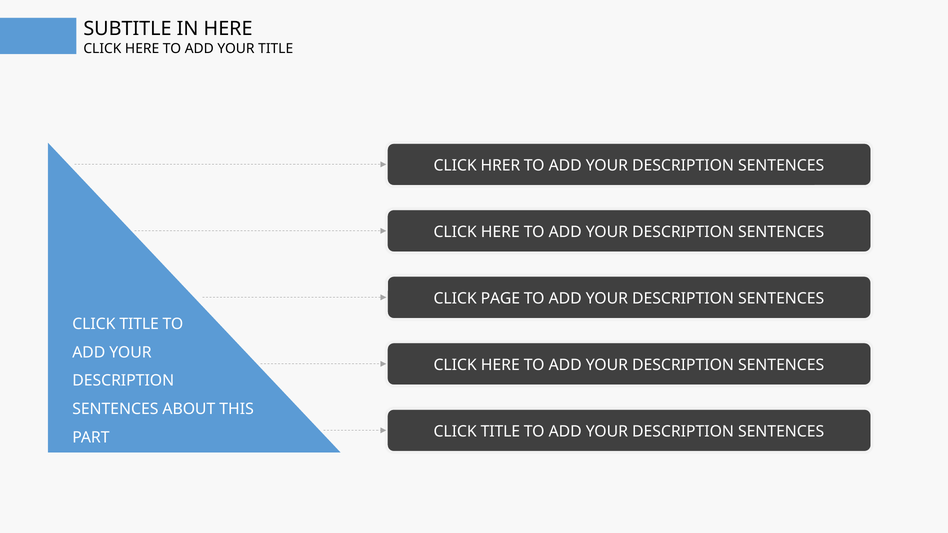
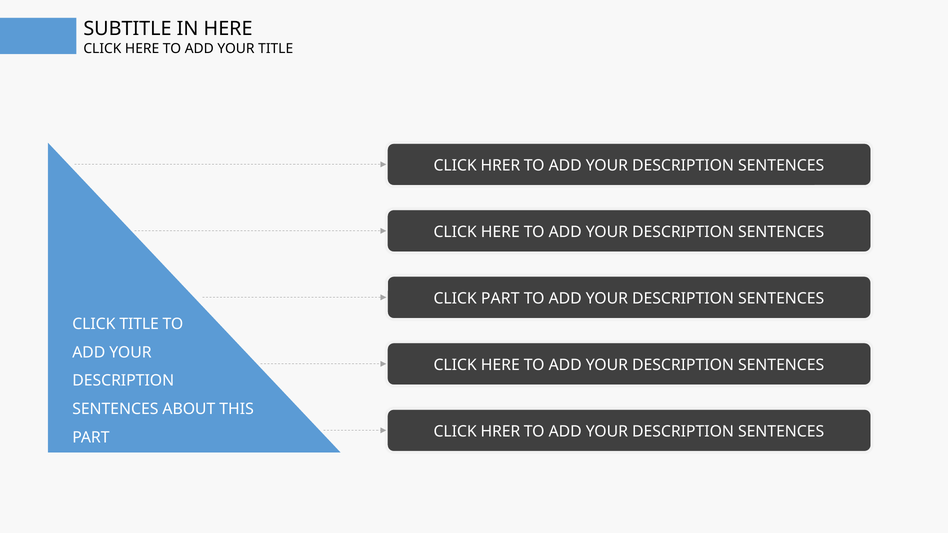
CLICK PAGE: PAGE -> PART
TITLE at (500, 432): TITLE -> HRER
